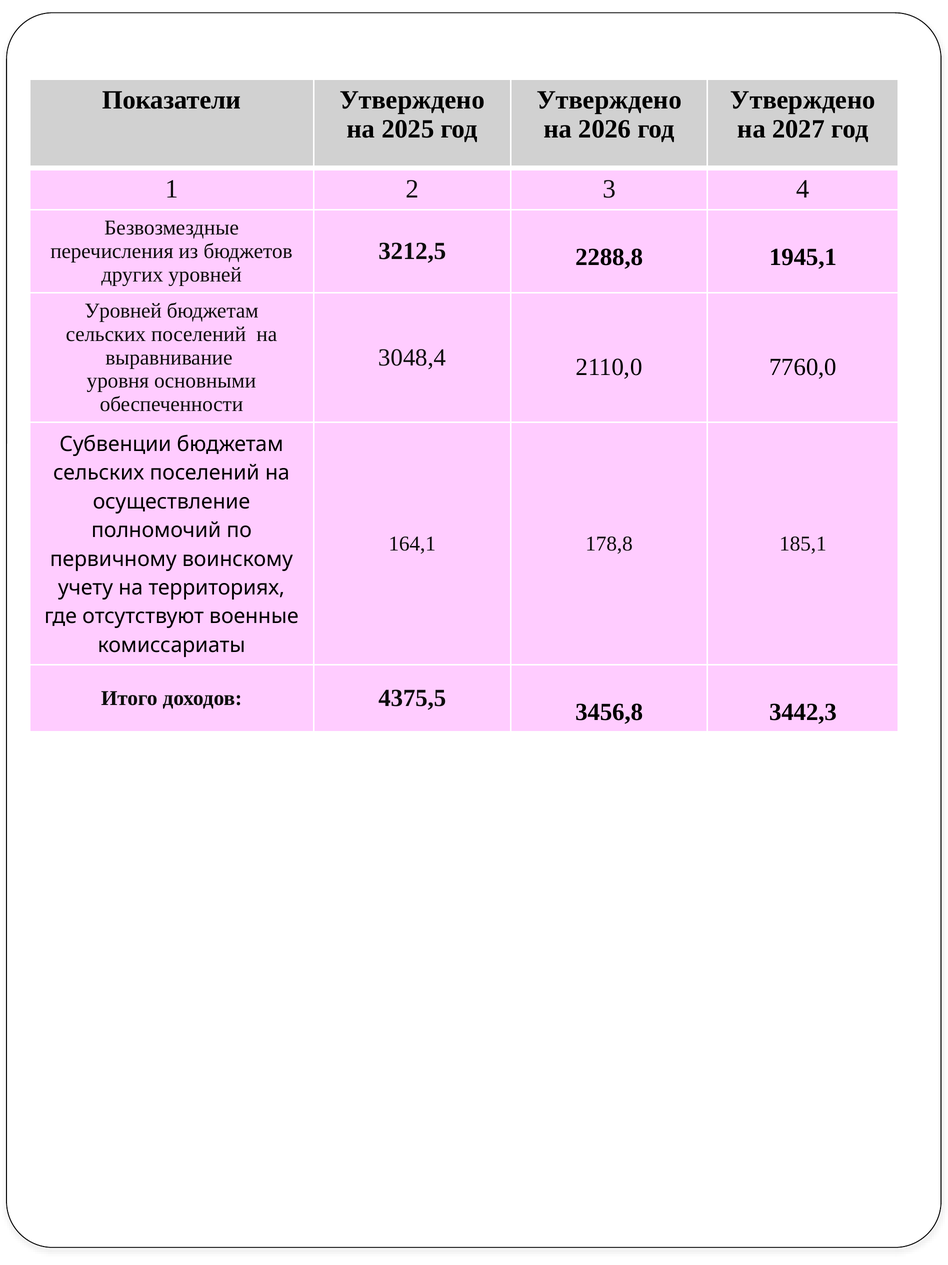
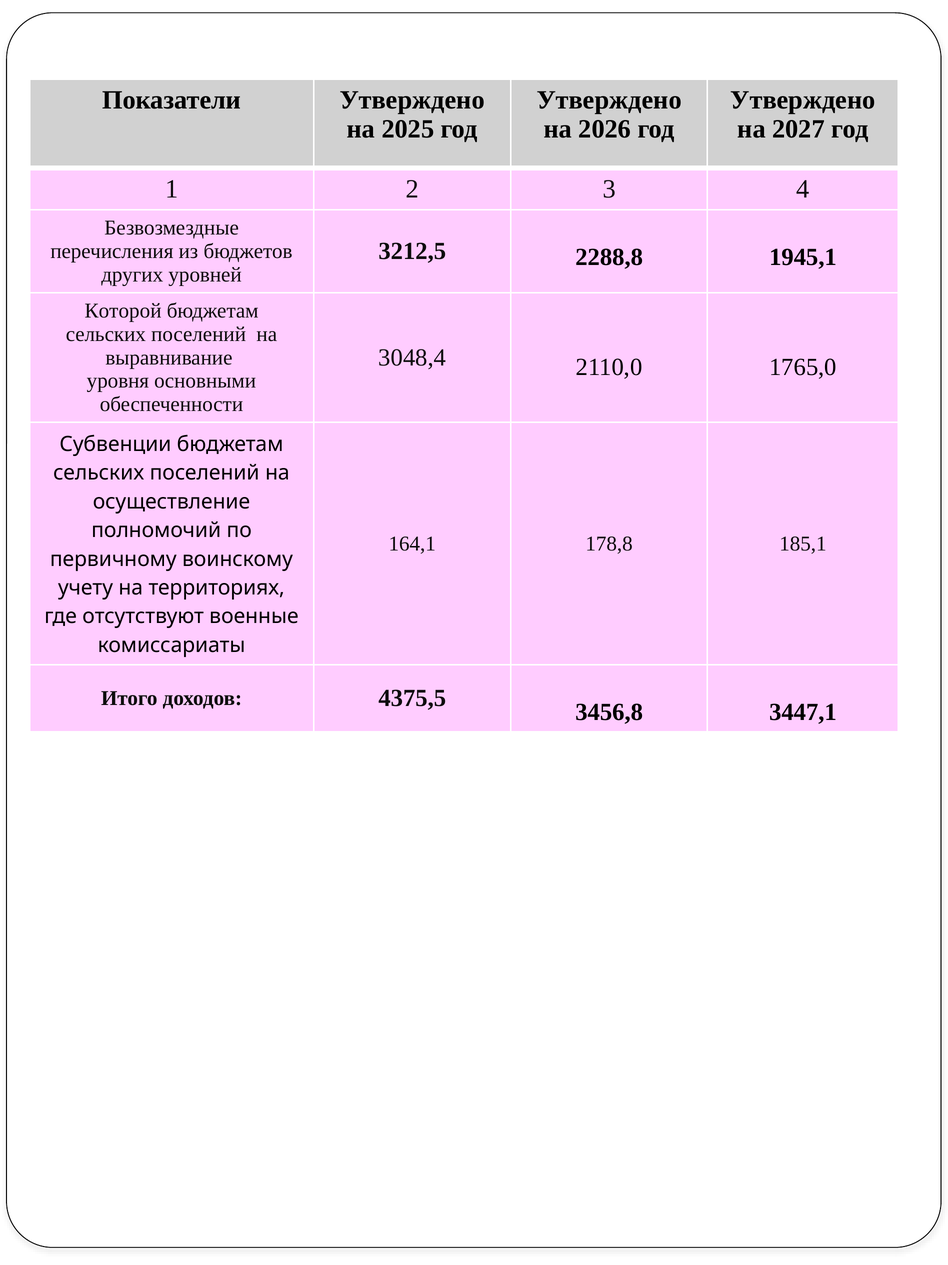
Уровней at (123, 311): Уровней -> Которой
7760,0: 7760,0 -> 1765,0
3442,3: 3442,3 -> 3447,1
